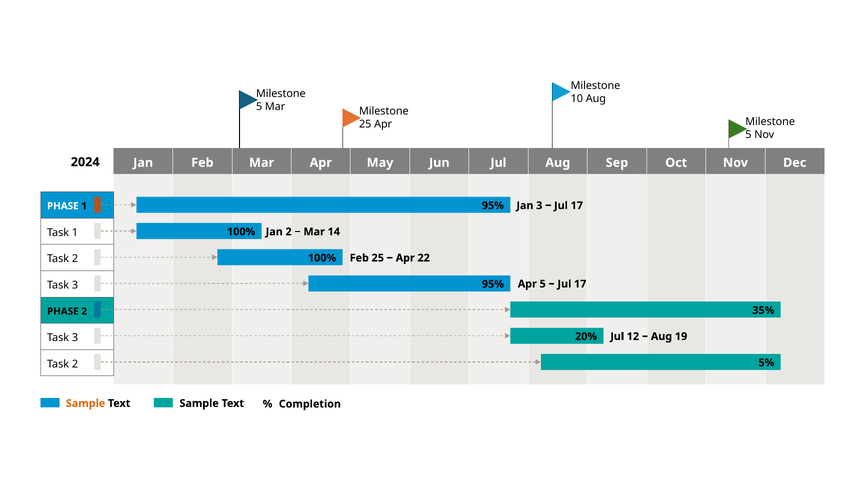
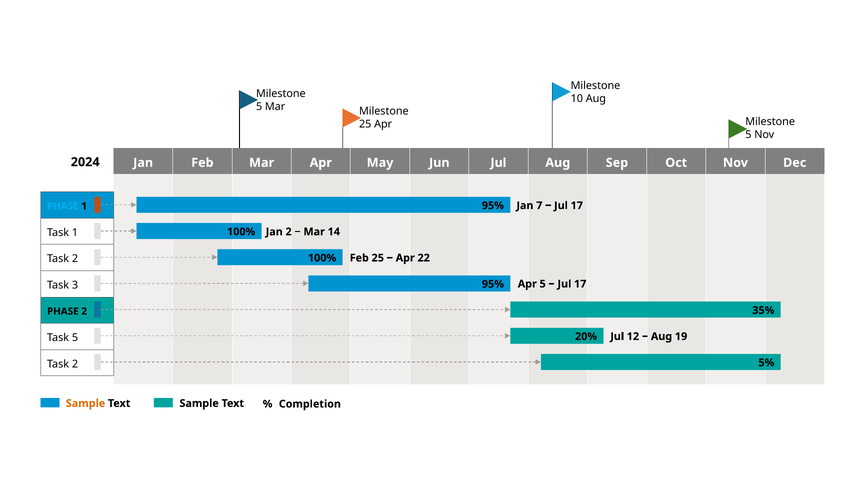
Jan 3: 3 -> 7
PHASE at (63, 206) colour: white -> light blue
3 at (75, 338): 3 -> 5
